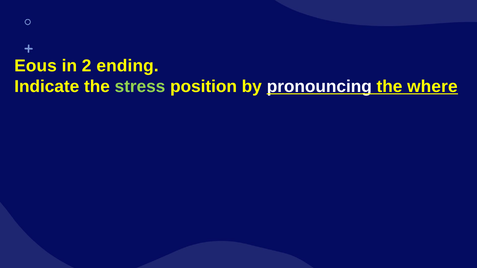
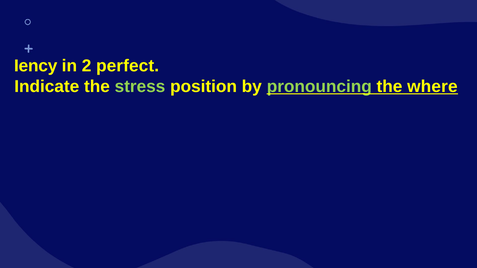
Eous: Eous -> Iency
ending: ending -> perfect
pronouncing colour: white -> light green
